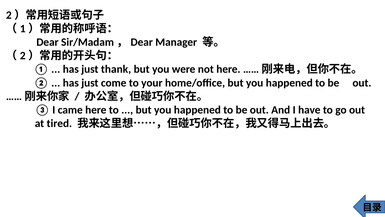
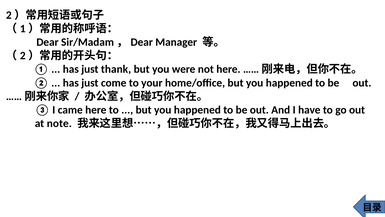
tired: tired -> note
